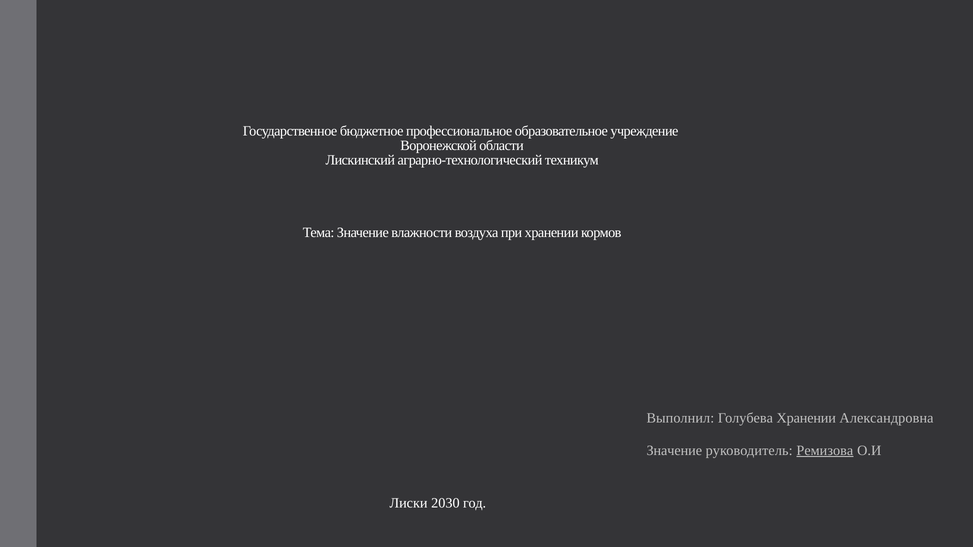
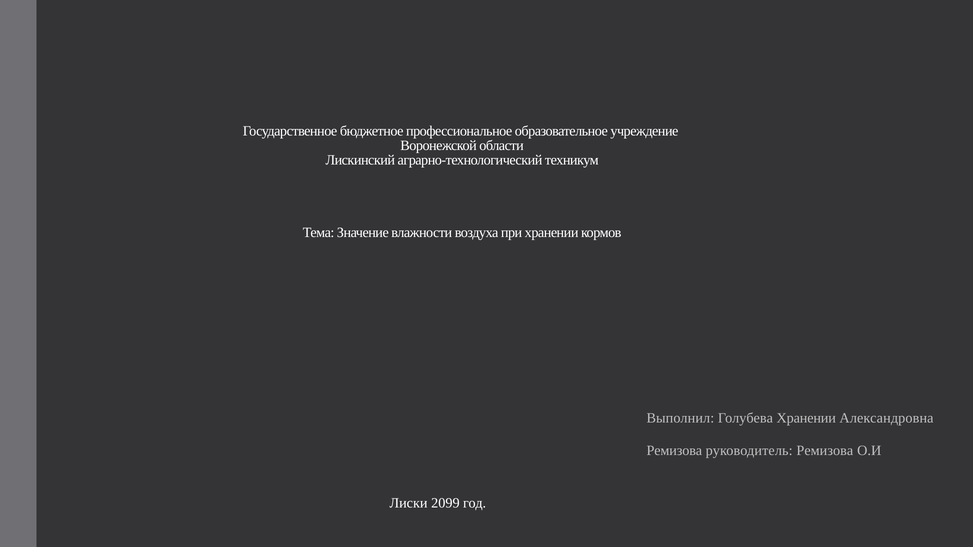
Значение at (674, 451): Значение -> Ремизова
Ремизова at (825, 451) underline: present -> none
2030: 2030 -> 2099
